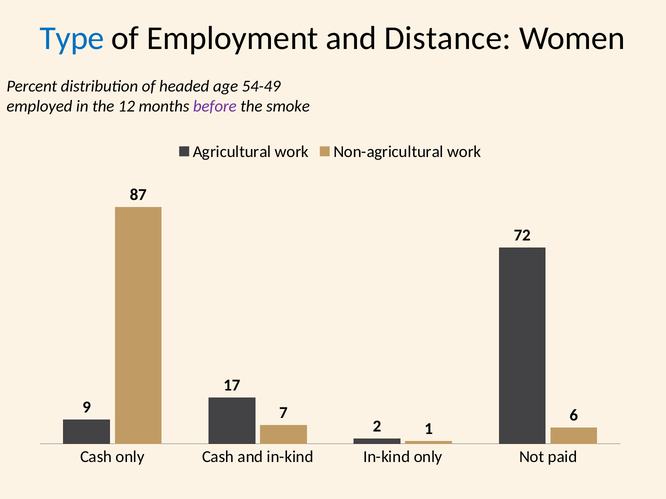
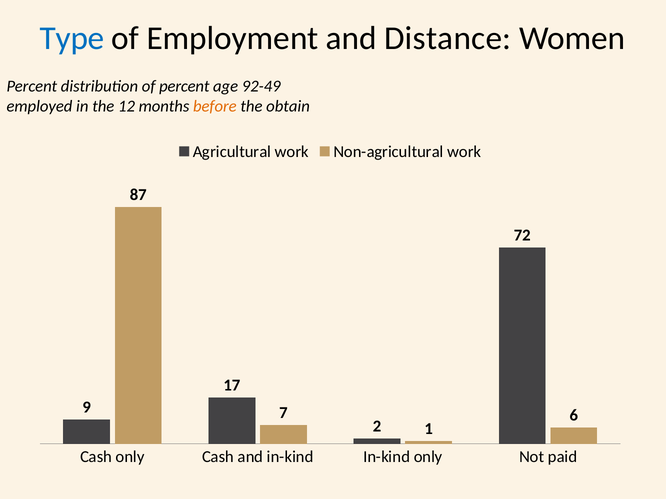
of headed: headed -> percent
54-49: 54-49 -> 92-49
before colour: purple -> orange
smoke: smoke -> obtain
